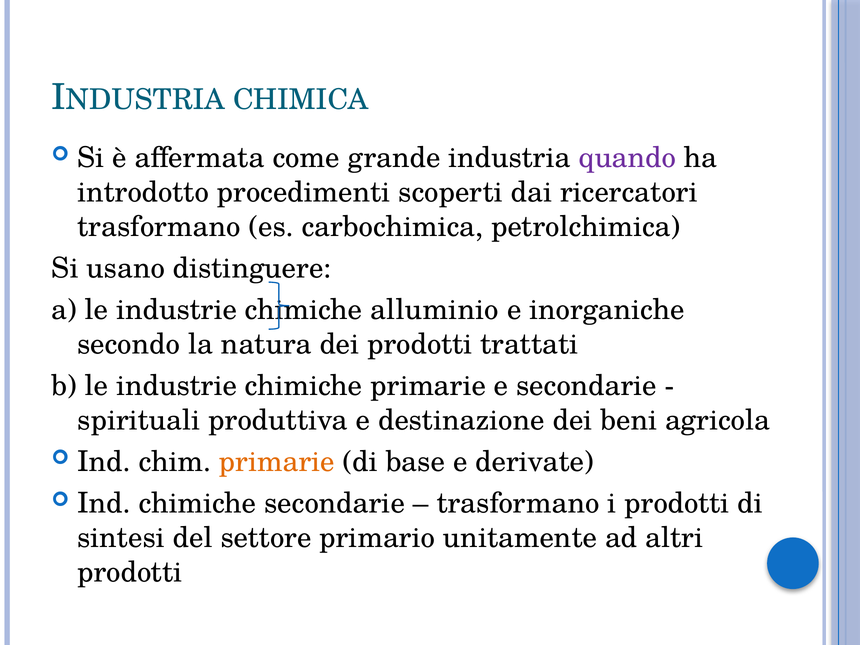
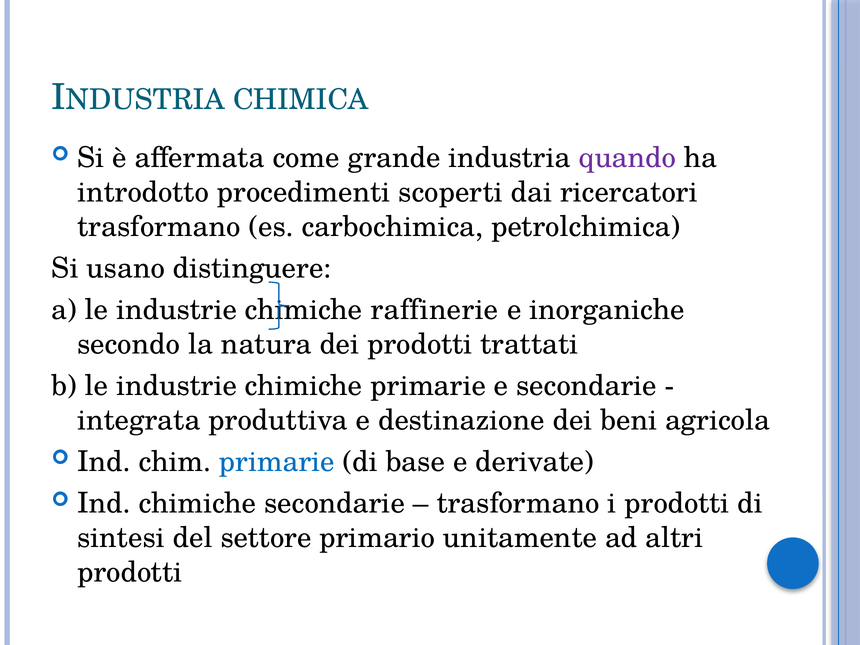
alluminio: alluminio -> raffinerie
spirituali: spirituali -> integrata
primarie at (277, 462) colour: orange -> blue
